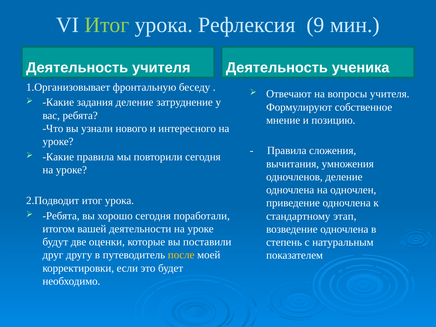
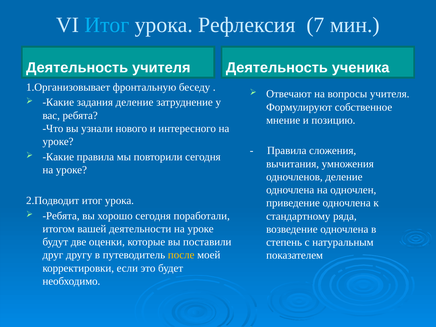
Итог at (107, 25) colour: light green -> light blue
9: 9 -> 7
этап: этап -> ряда
